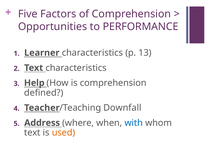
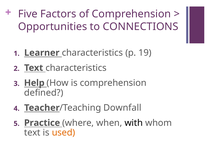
PERFORMANCE: PERFORMANCE -> CONNECTIONS
13: 13 -> 19
Address: Address -> Practice
with colour: blue -> black
